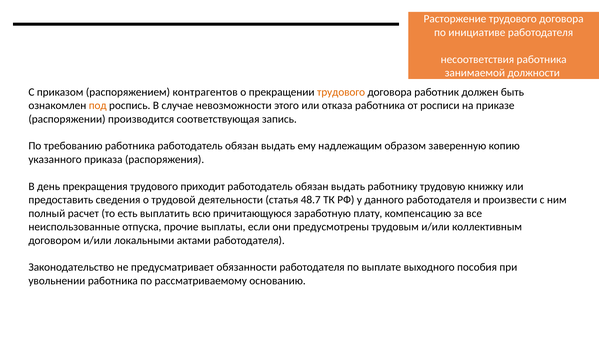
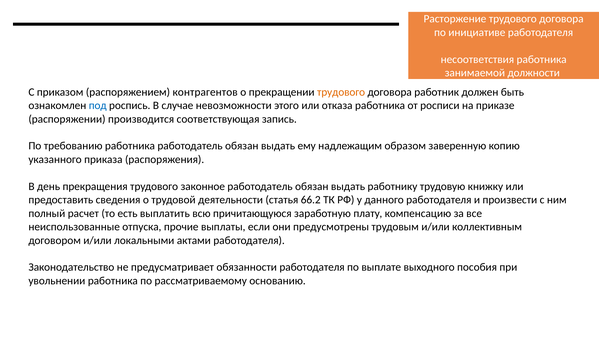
под colour: orange -> blue
приходит: приходит -> законное
48.7: 48.7 -> 66.2
